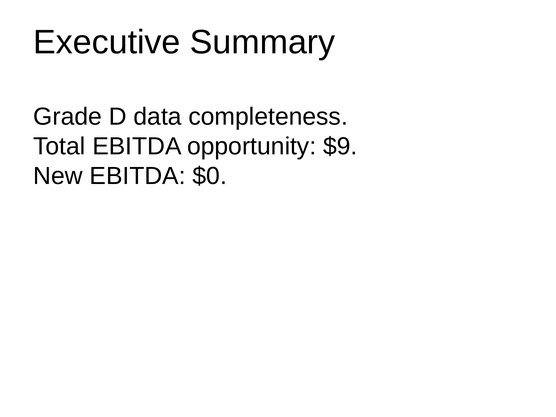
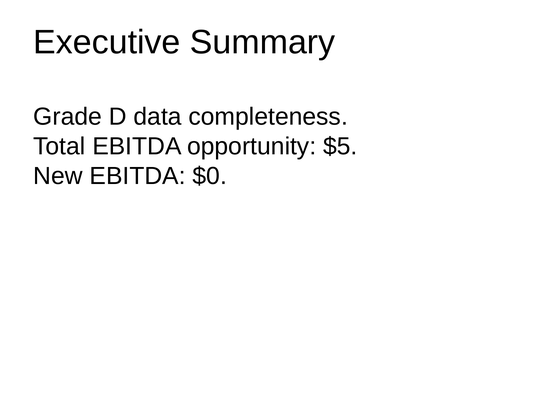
$9: $9 -> $5
